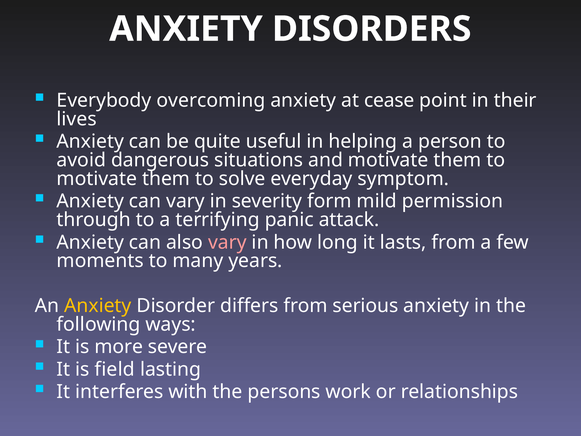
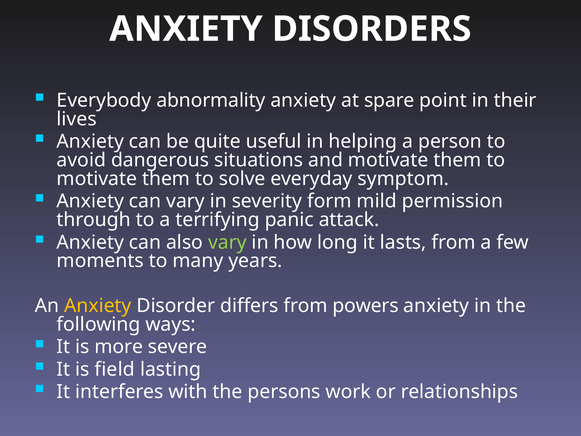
overcoming: overcoming -> abnormality
cease: cease -> spare
vary at (227, 242) colour: pink -> light green
serious: serious -> powers
